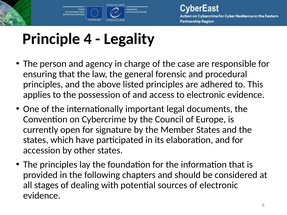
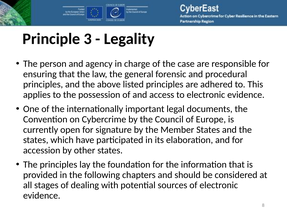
4: 4 -> 3
